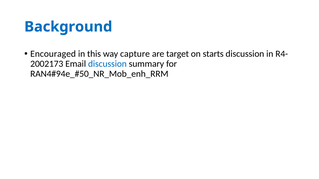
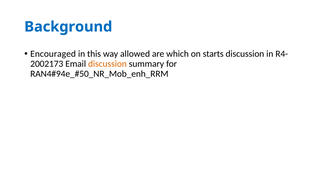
capture: capture -> allowed
target: target -> which
discussion at (107, 64) colour: blue -> orange
